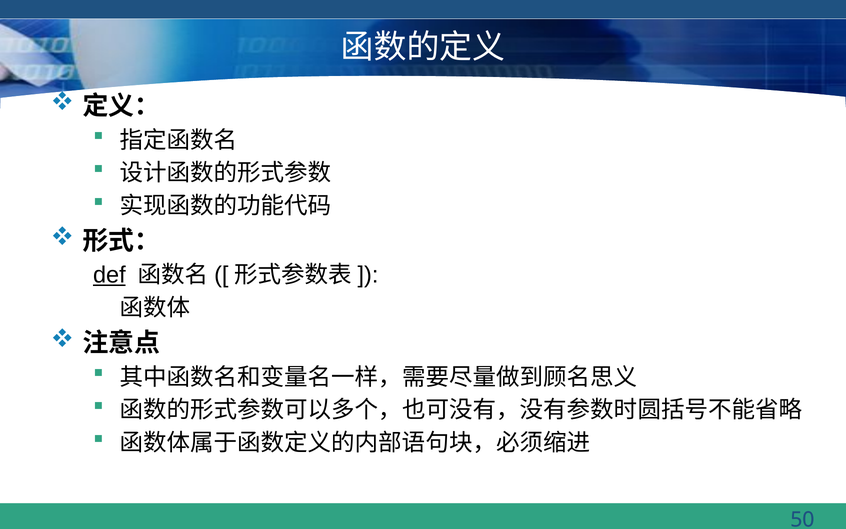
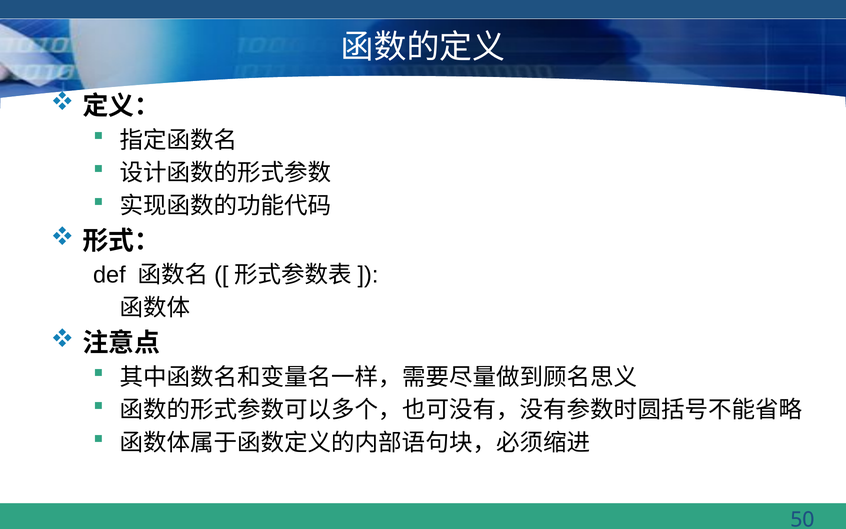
def underline: present -> none
